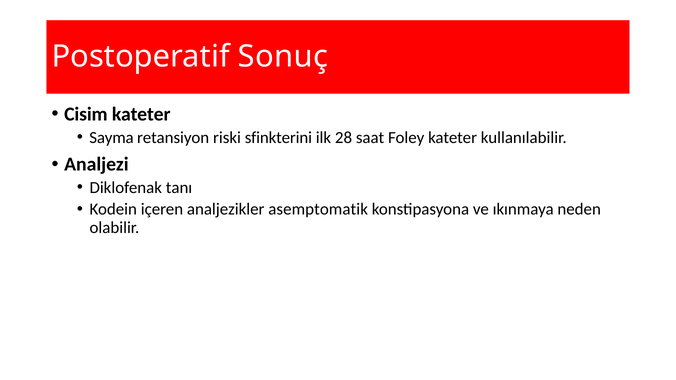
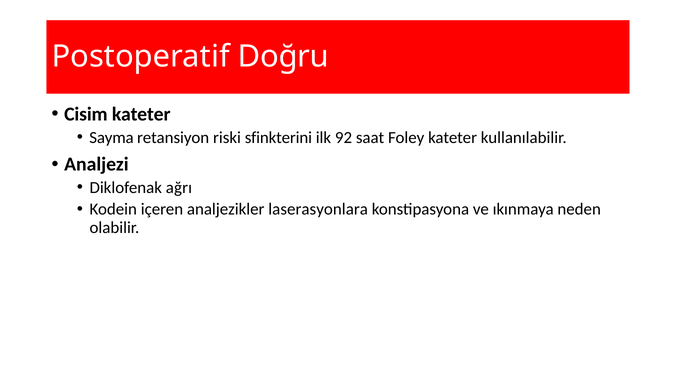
Sonuç: Sonuç -> Doğru
28: 28 -> 92
tanı: tanı -> ağrı
asemptomatik: asemptomatik -> laserasyonlara
